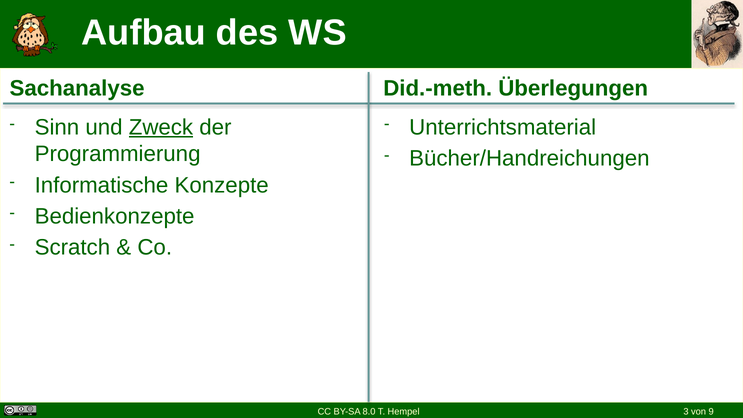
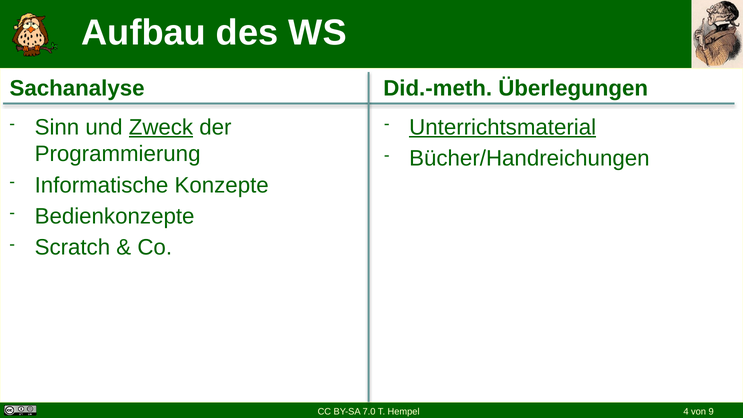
Unterrichtsmaterial underline: none -> present
8.0: 8.0 -> 7.0
3: 3 -> 4
